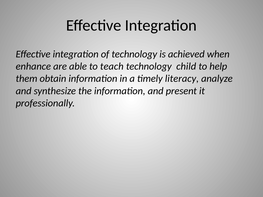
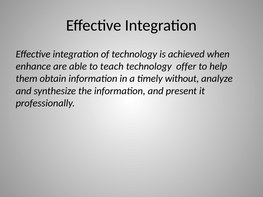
child: child -> offer
literacy: literacy -> without
